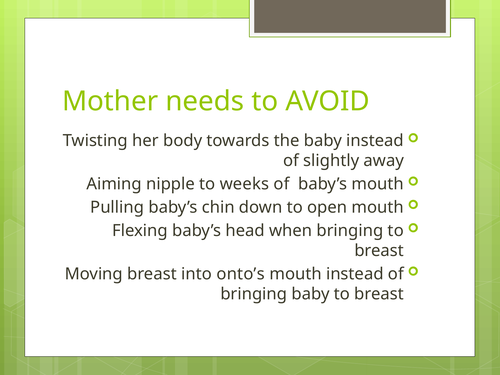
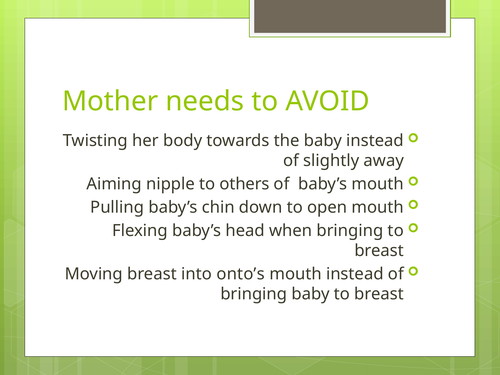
weeks: weeks -> others
